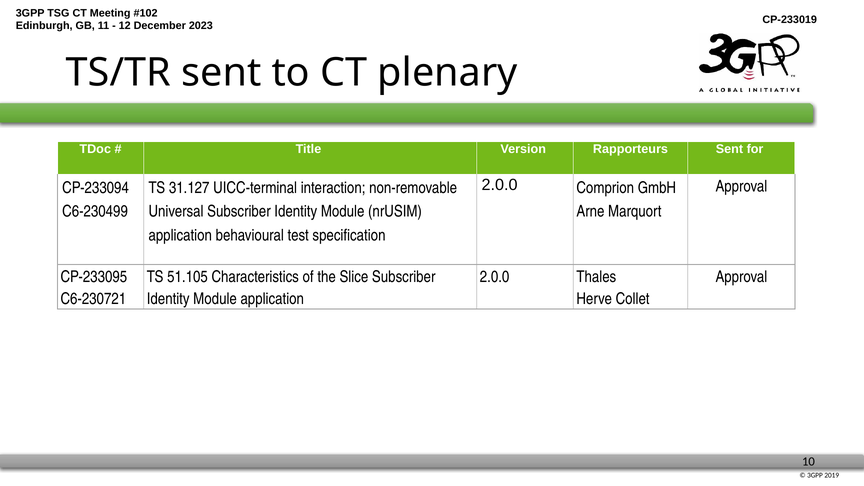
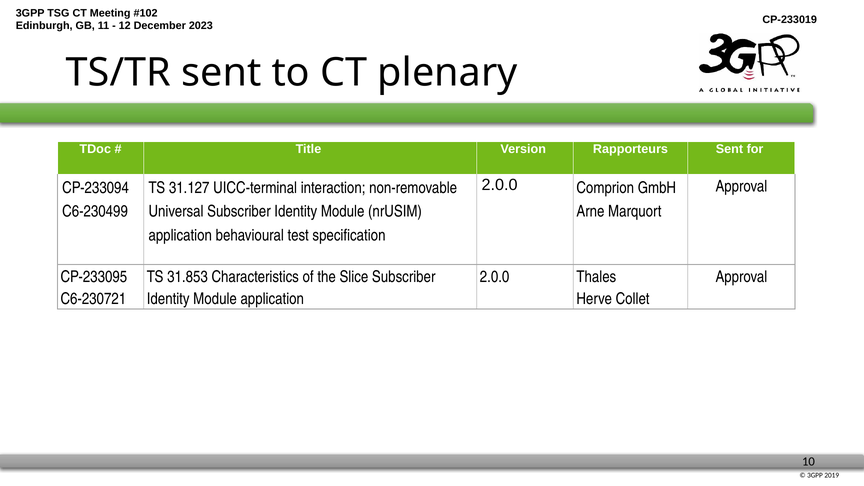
51.105: 51.105 -> 31.853
